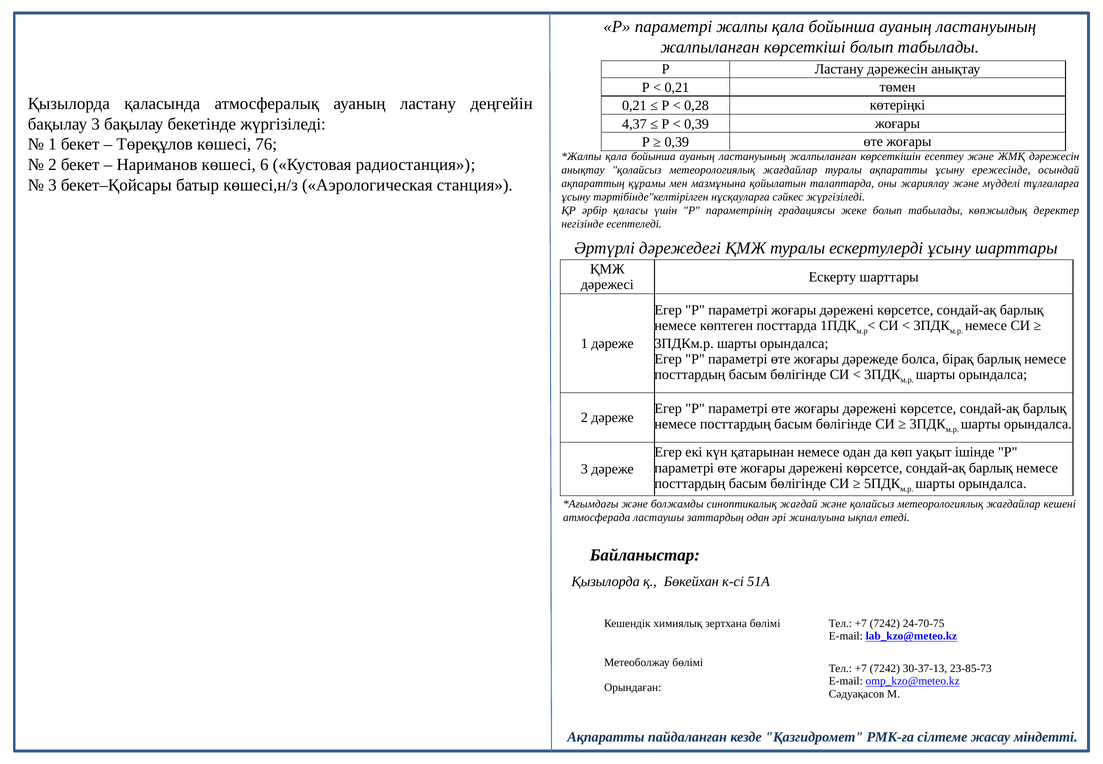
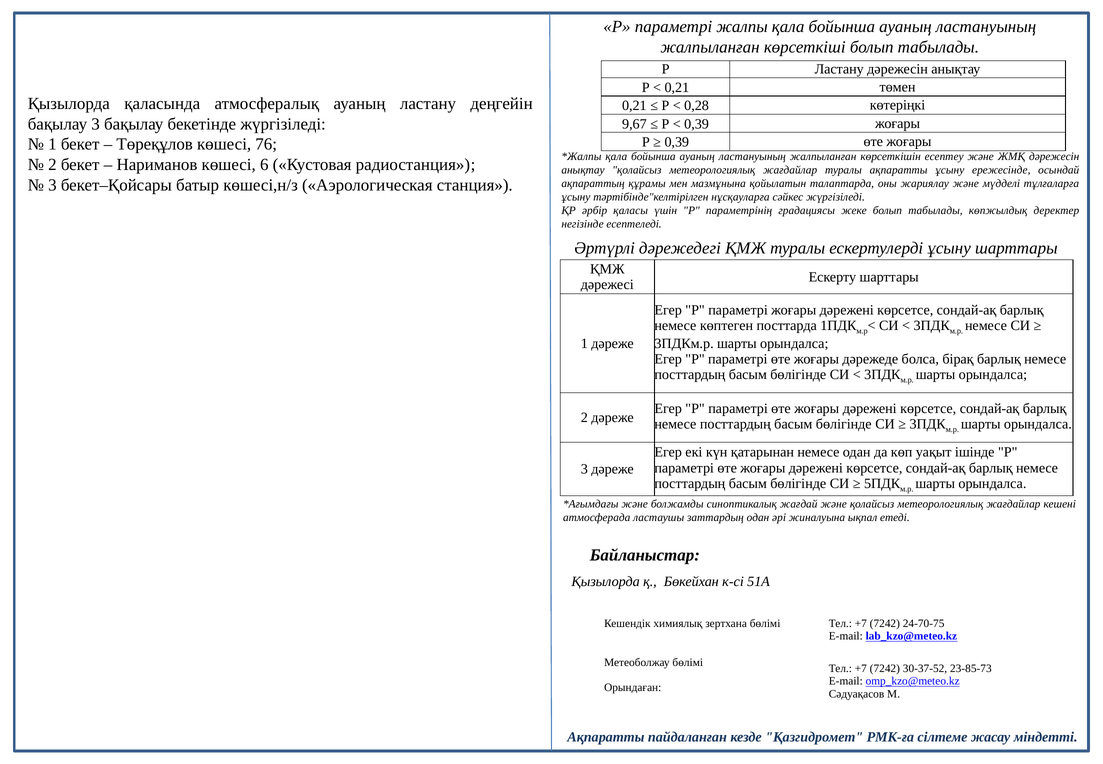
4,37: 4,37 -> 9,67
30-37-13: 30-37-13 -> 30-37-52
